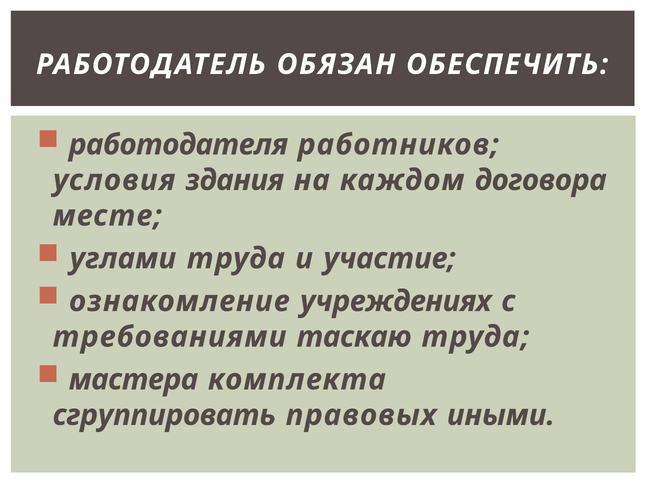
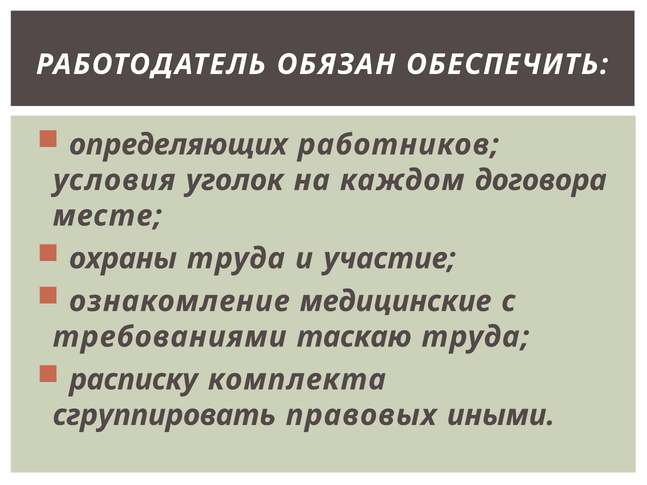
работодателя: работодателя -> определяющих
здания: здания -> уголок
углами: углами -> охраны
учреждениях: учреждениях -> медицинские
мастера: мастера -> расписку
